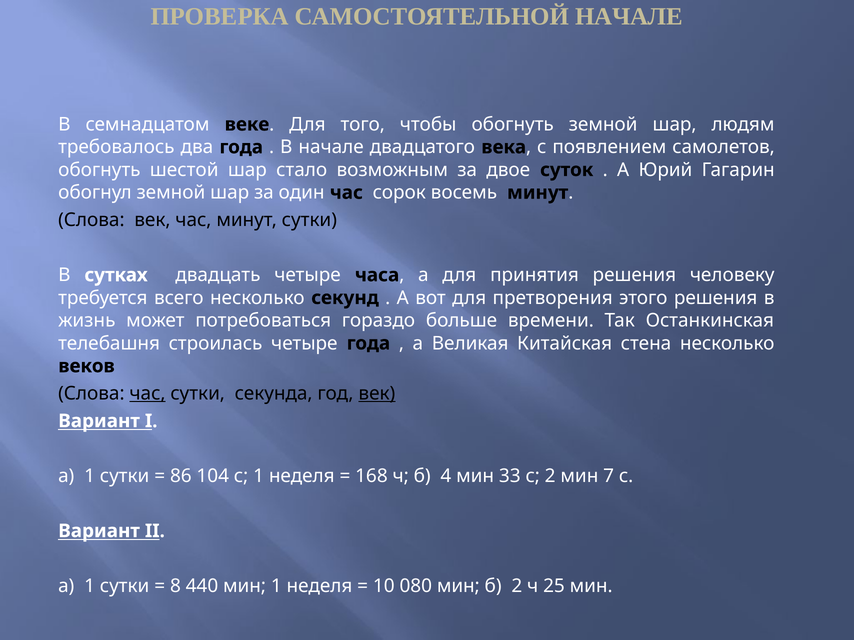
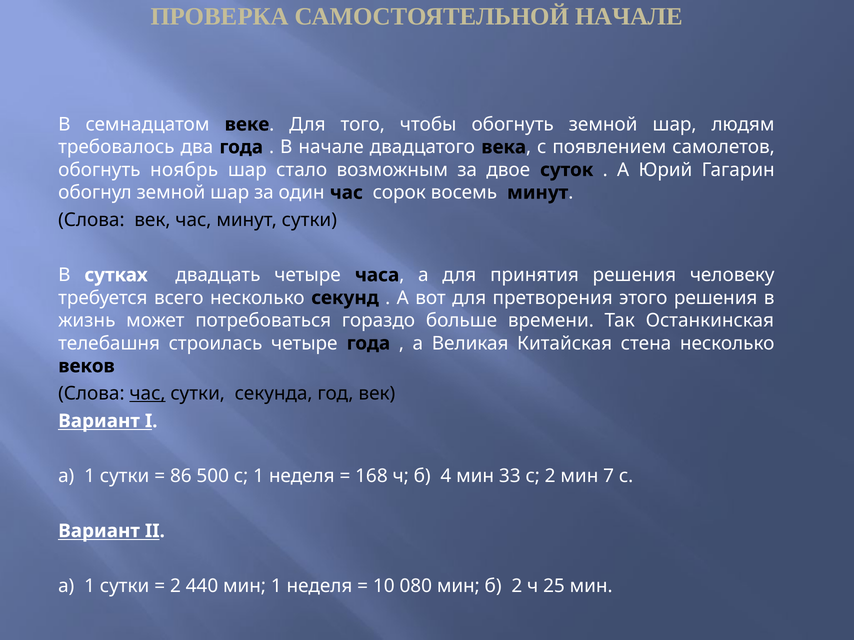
шестой: шестой -> ноябрь
век at (377, 394) underline: present -> none
104: 104 -> 500
8 at (175, 586): 8 -> 2
